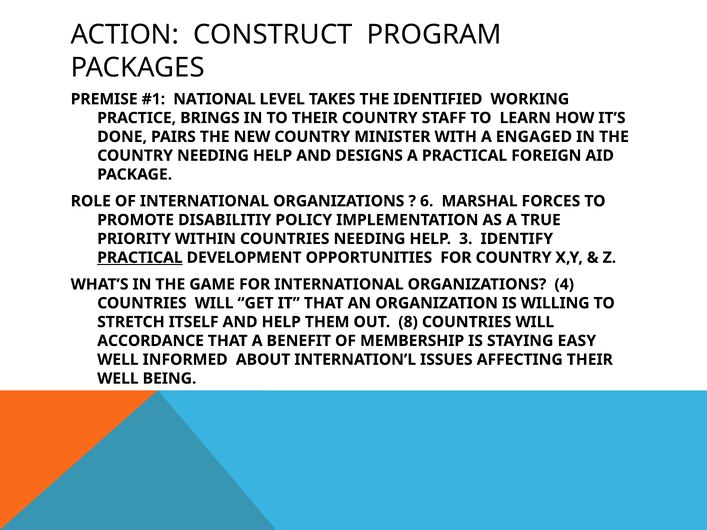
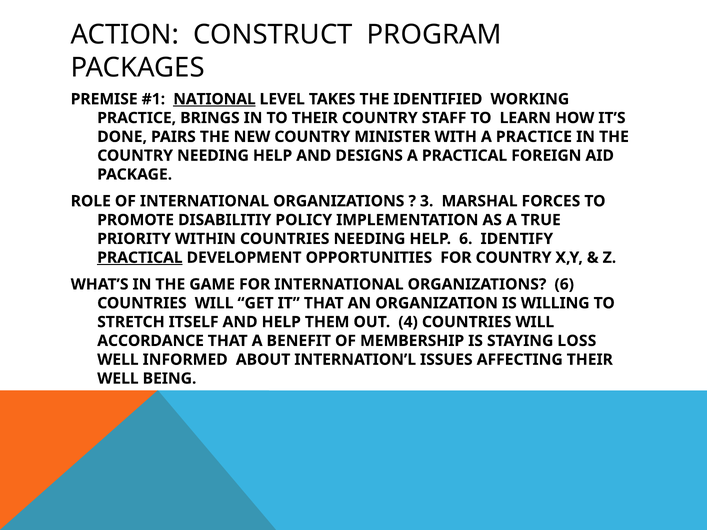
NATIONAL underline: none -> present
A ENGAGED: ENGAGED -> PRACTICE
6: 6 -> 3
HELP 3: 3 -> 6
ORGANIZATIONS 4: 4 -> 6
8: 8 -> 4
EASY: EASY -> LOSS
